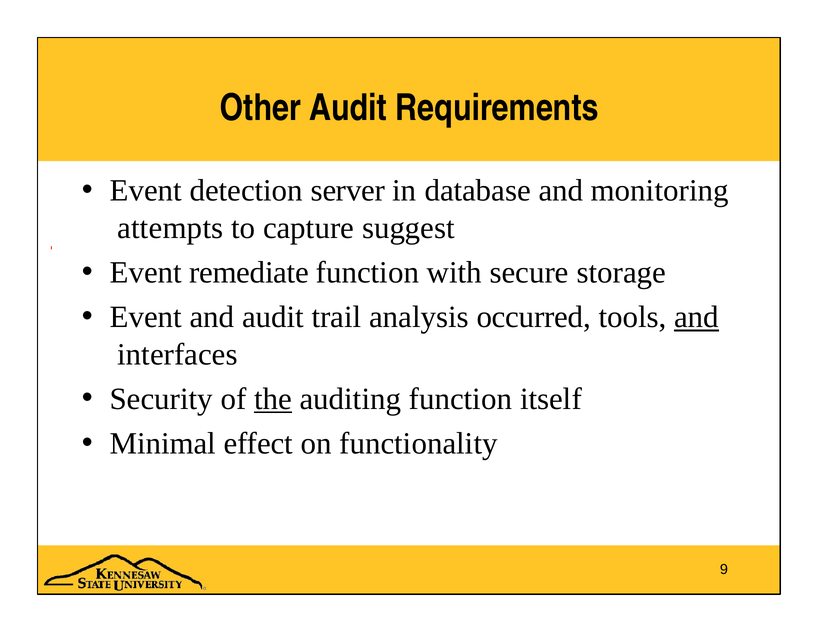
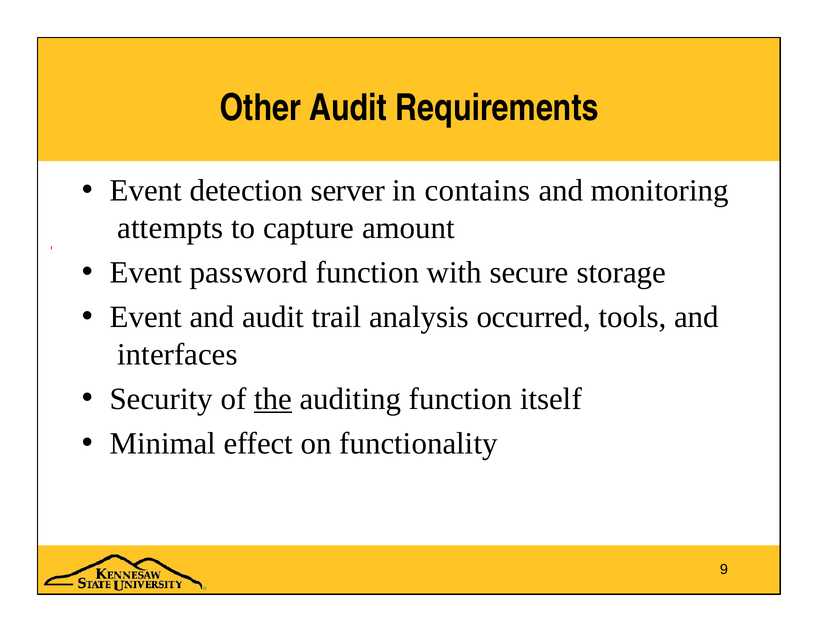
database: database -> contains
suggest: suggest -> amount
remediate: remediate -> password
and at (697, 317) underline: present -> none
